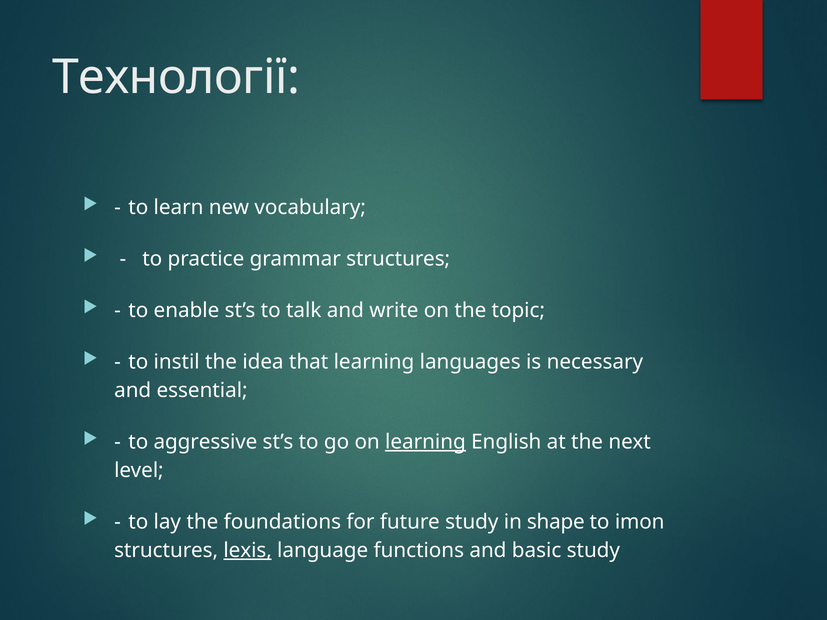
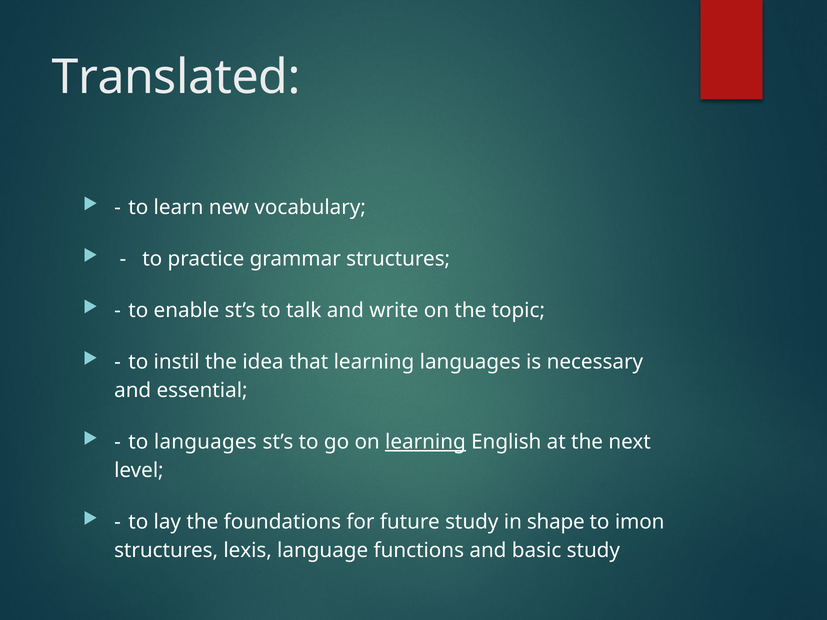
Технології: Технології -> Translated
to aggressive: aggressive -> languages
lexis underline: present -> none
